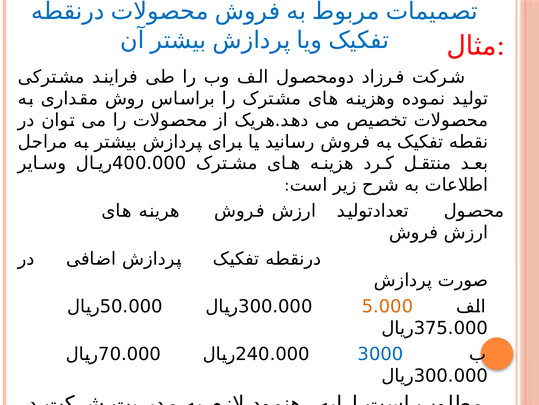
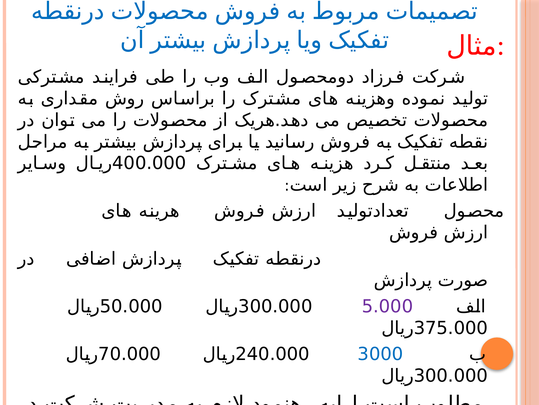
5.000 colour: orange -> purple
